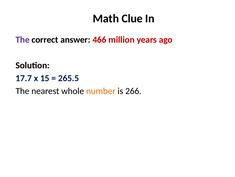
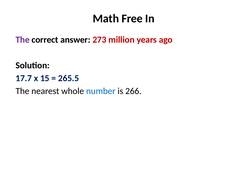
Clue: Clue -> Free
466: 466 -> 273
number colour: orange -> blue
